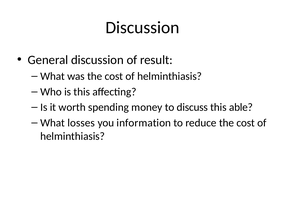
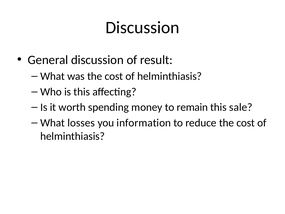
discuss: discuss -> remain
able: able -> sale
